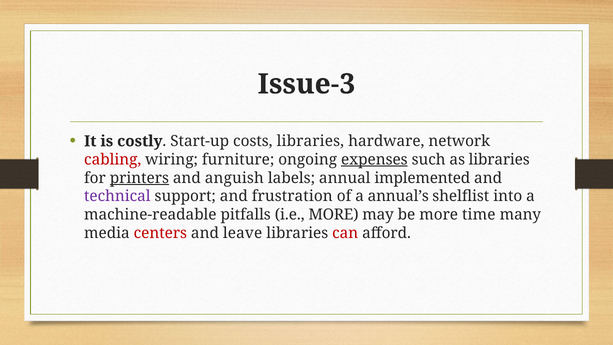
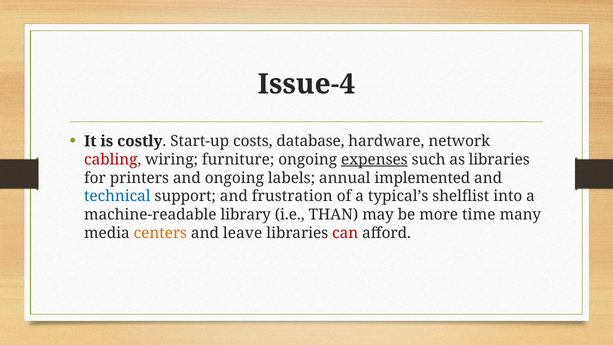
Issue-3: Issue-3 -> Issue-4
costs libraries: libraries -> database
printers underline: present -> none
and anguish: anguish -> ongoing
technical colour: purple -> blue
annual’s: annual’s -> typical’s
pitfalls: pitfalls -> library
i.e MORE: MORE -> THAN
centers colour: red -> orange
